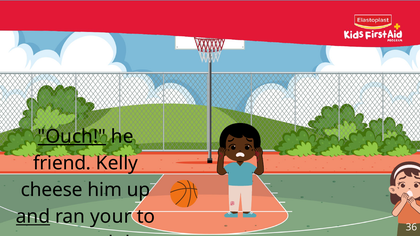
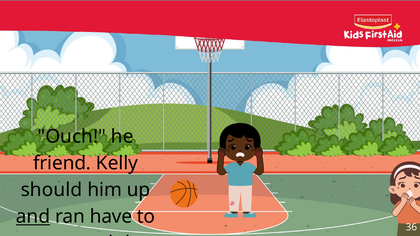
Ouch underline: present -> none
cheese: cheese -> should
your: your -> have
